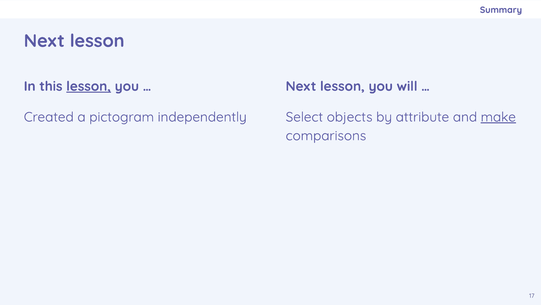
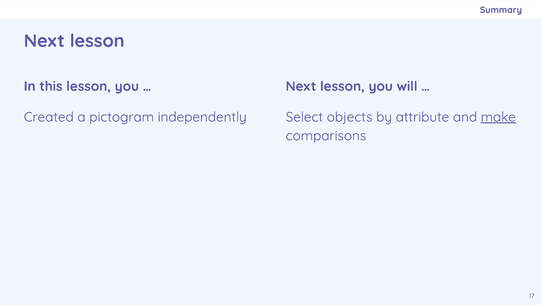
lesson at (89, 86) underline: present -> none
